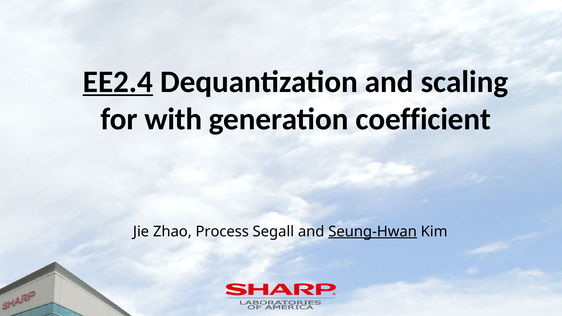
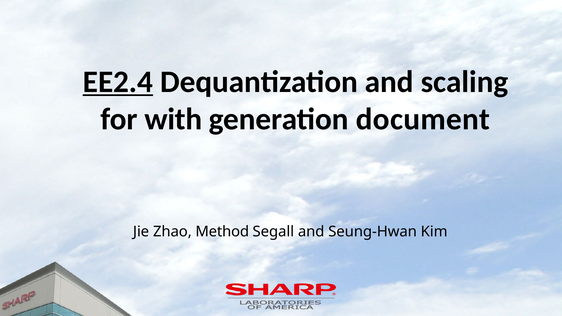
coefficient: coefficient -> document
Process: Process -> Method
Seung-Hwan underline: present -> none
